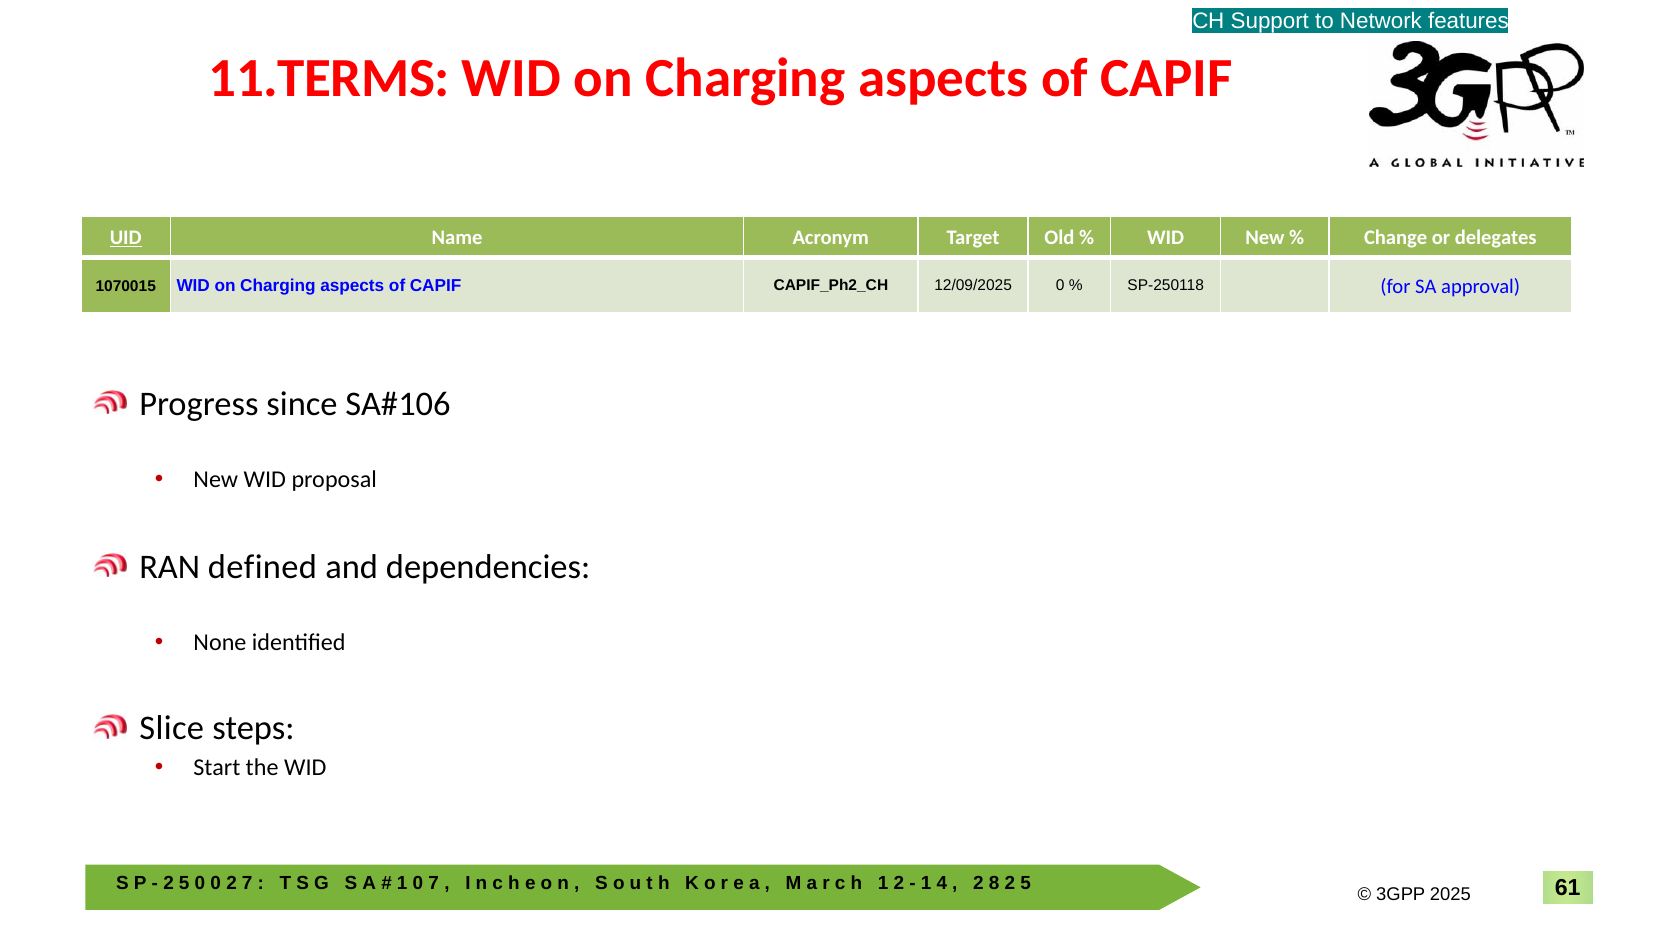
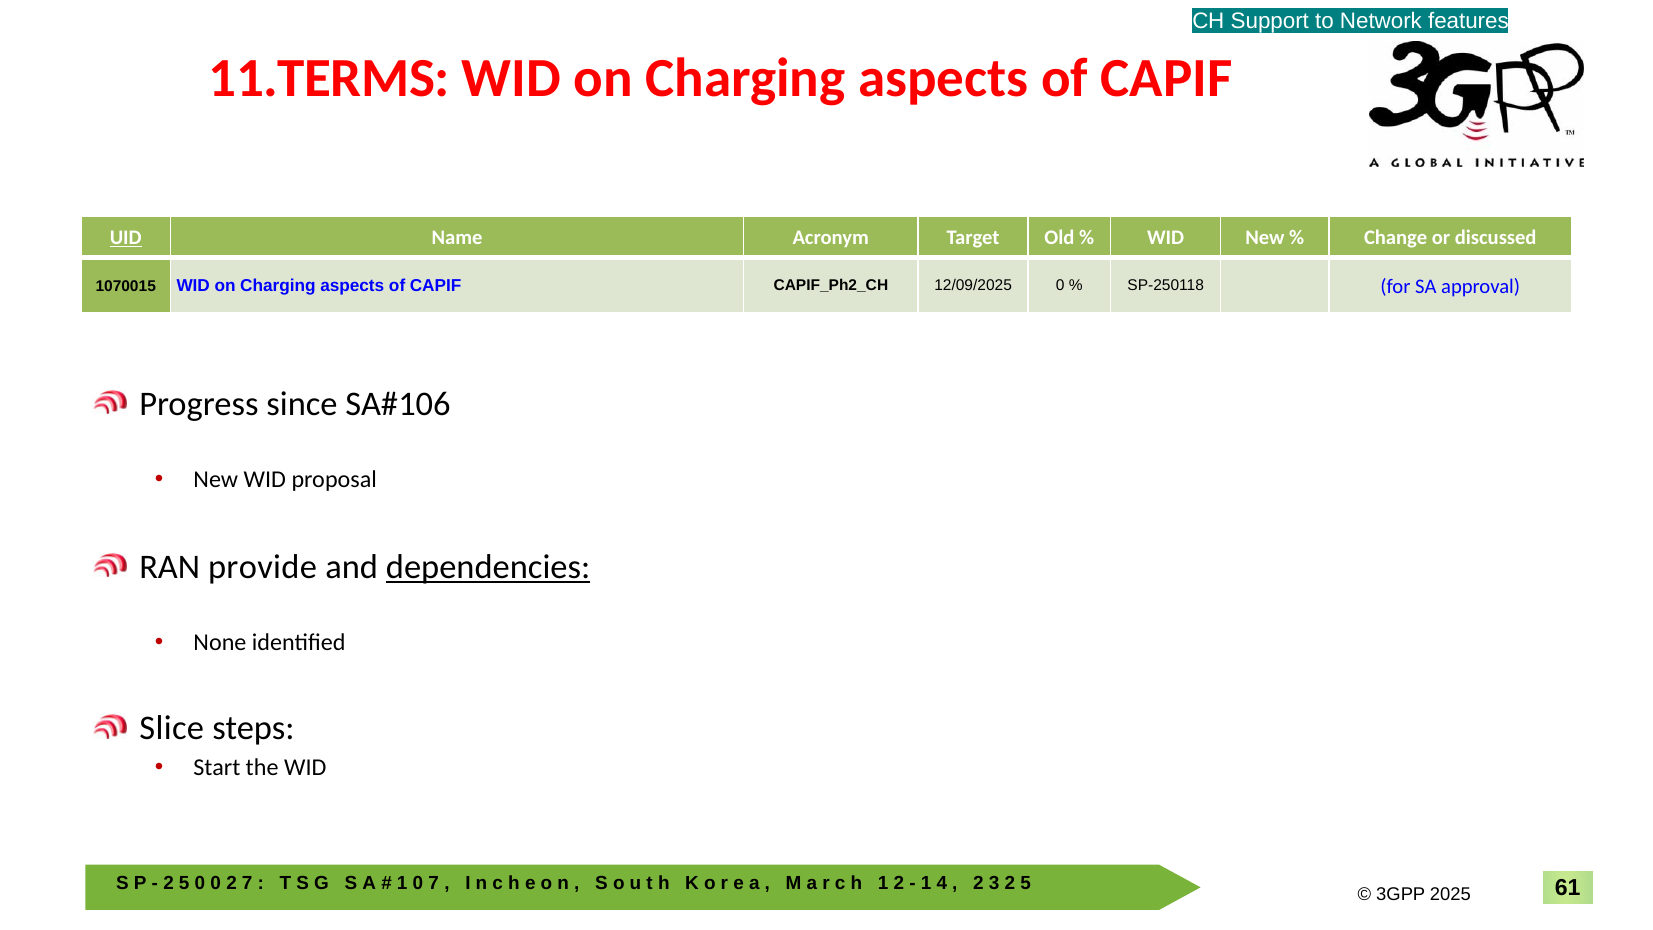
delegates: delegates -> discussed
defined: defined -> provide
dependencies underline: none -> present
8: 8 -> 3
